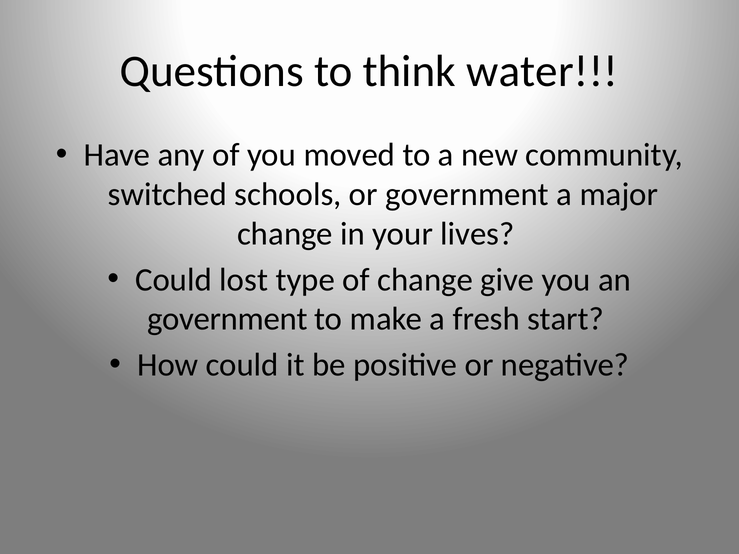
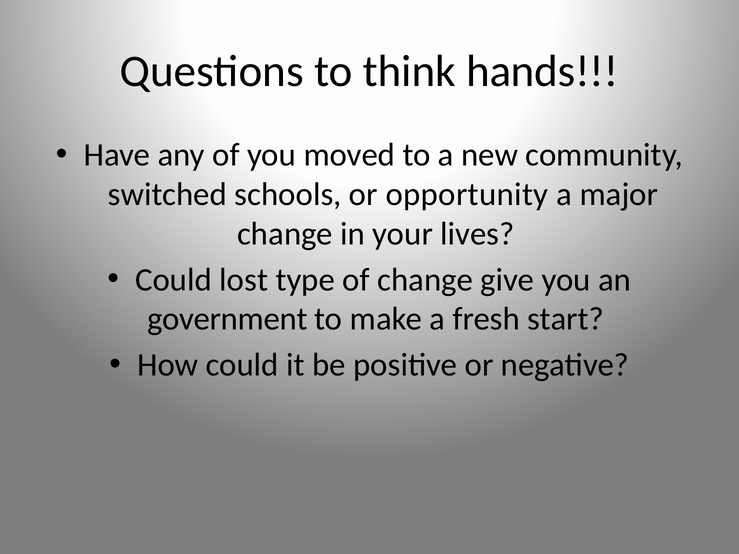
water: water -> hands
or government: government -> opportunity
